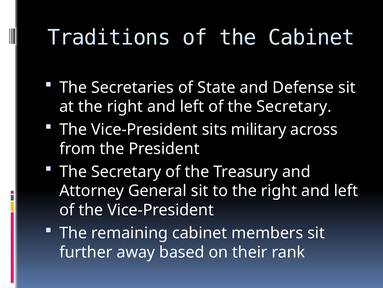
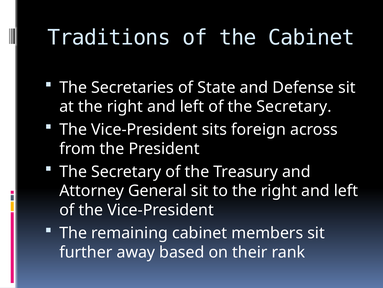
military: military -> foreign
